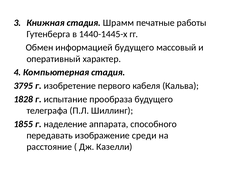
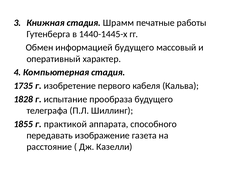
3795: 3795 -> 1735
наделение: наделение -> практикой
среди: среди -> газета
